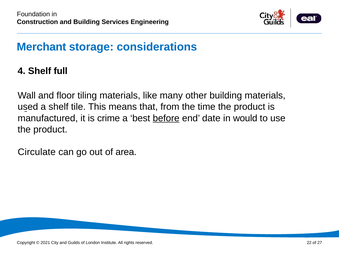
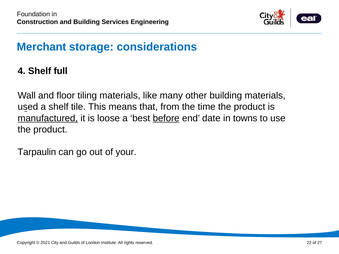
manufactured underline: none -> present
crime: crime -> loose
would: would -> towns
Circulate: Circulate -> Tarpaulin
area: area -> your
